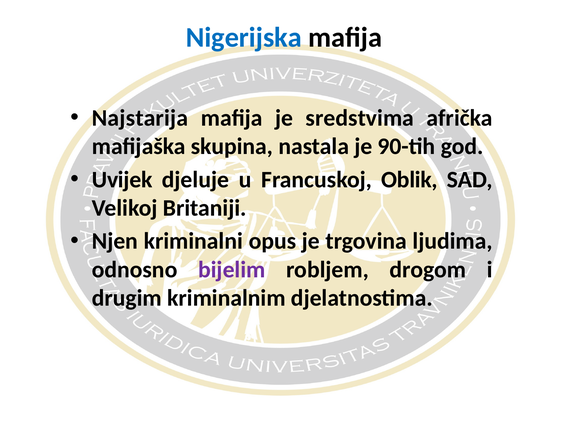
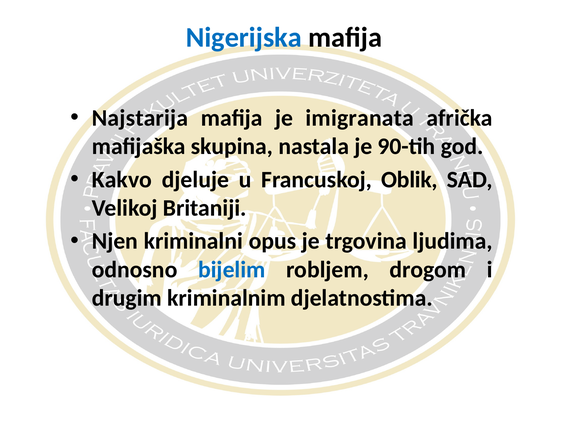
sredstvima: sredstvima -> imigranata
Uvijek: Uvijek -> Kakvo
bijelim colour: purple -> blue
